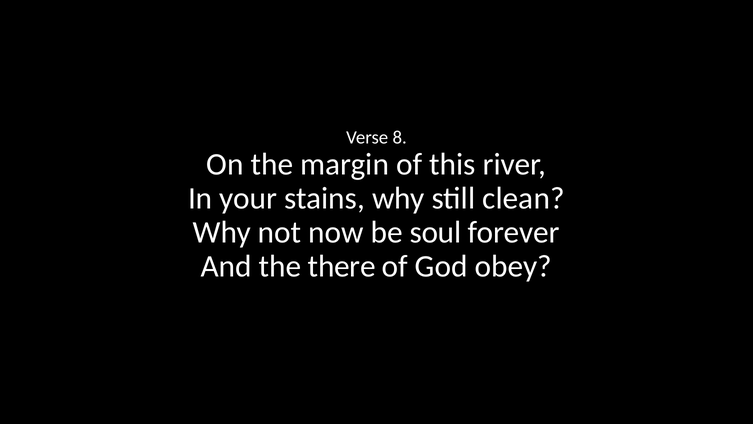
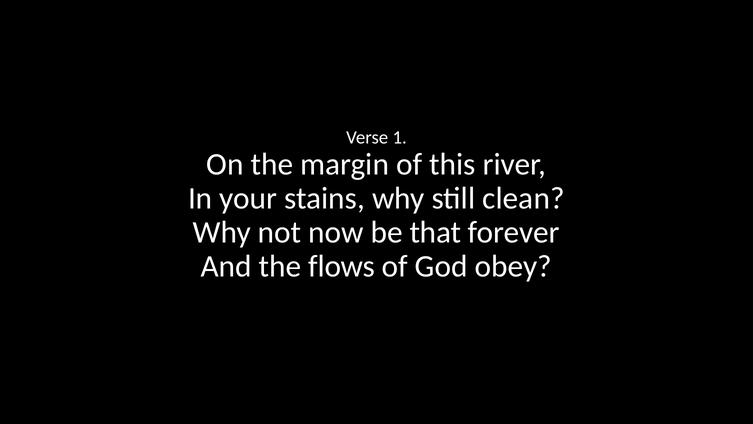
8: 8 -> 1
soul: soul -> that
there: there -> flows
